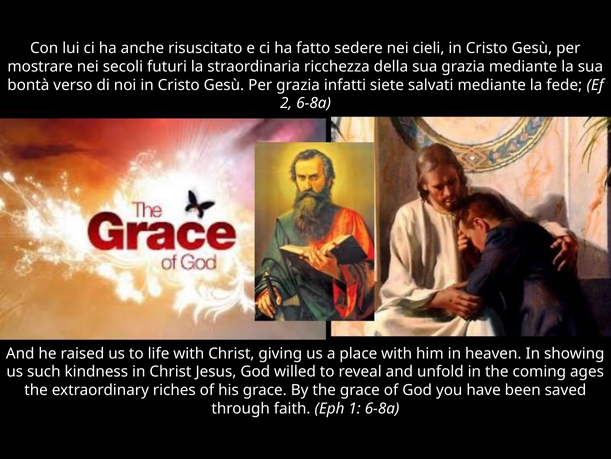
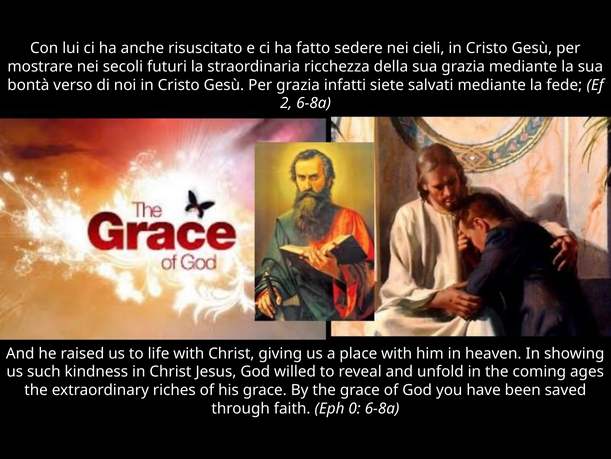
1: 1 -> 0
